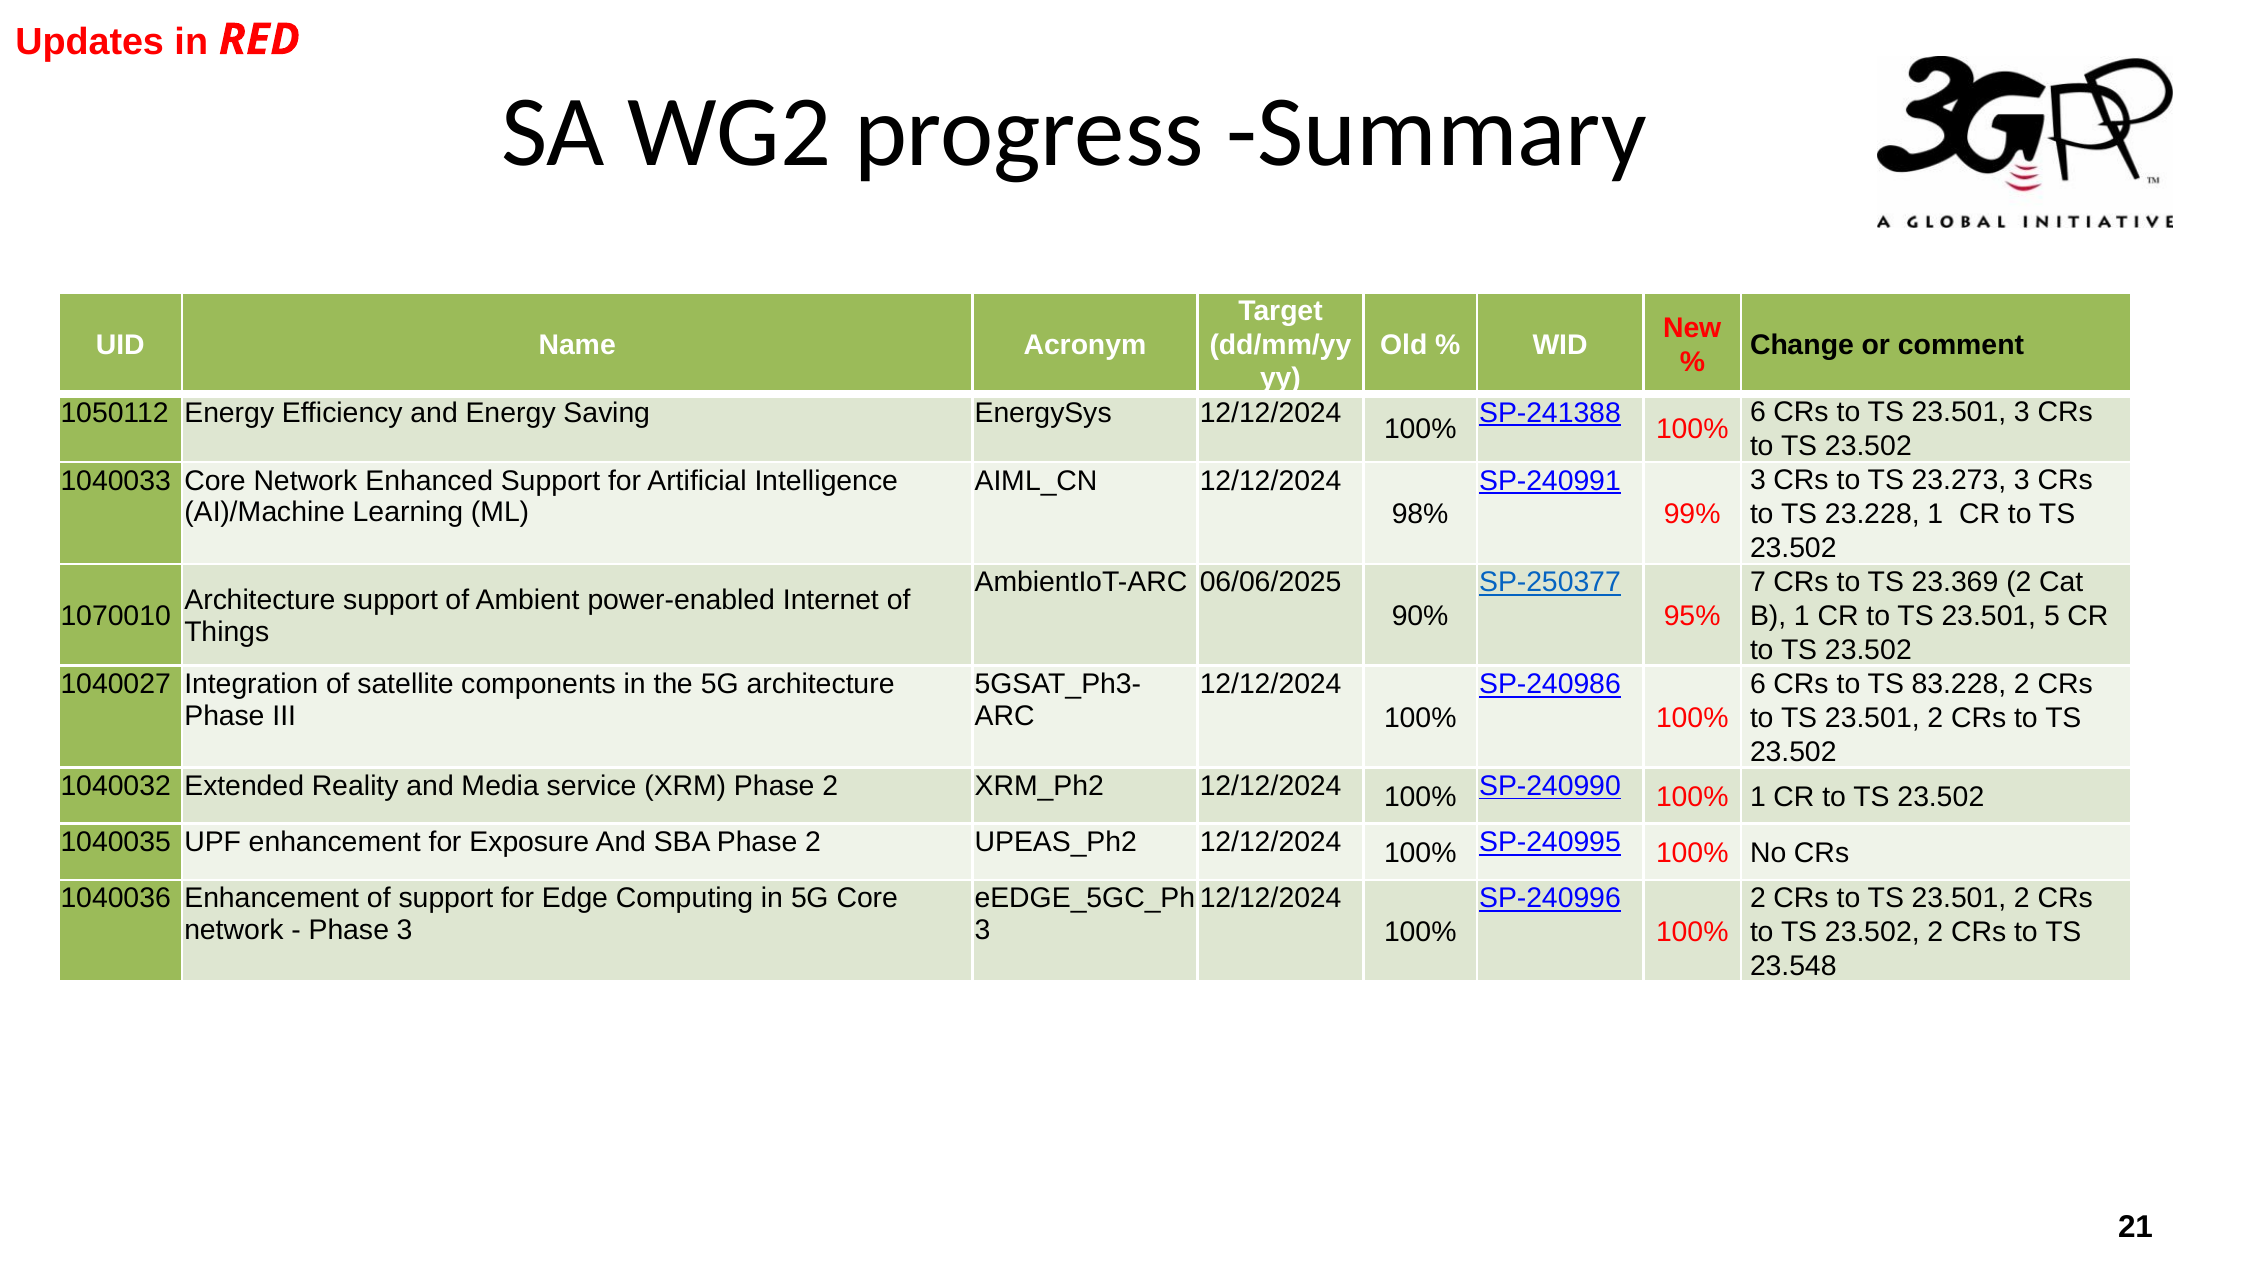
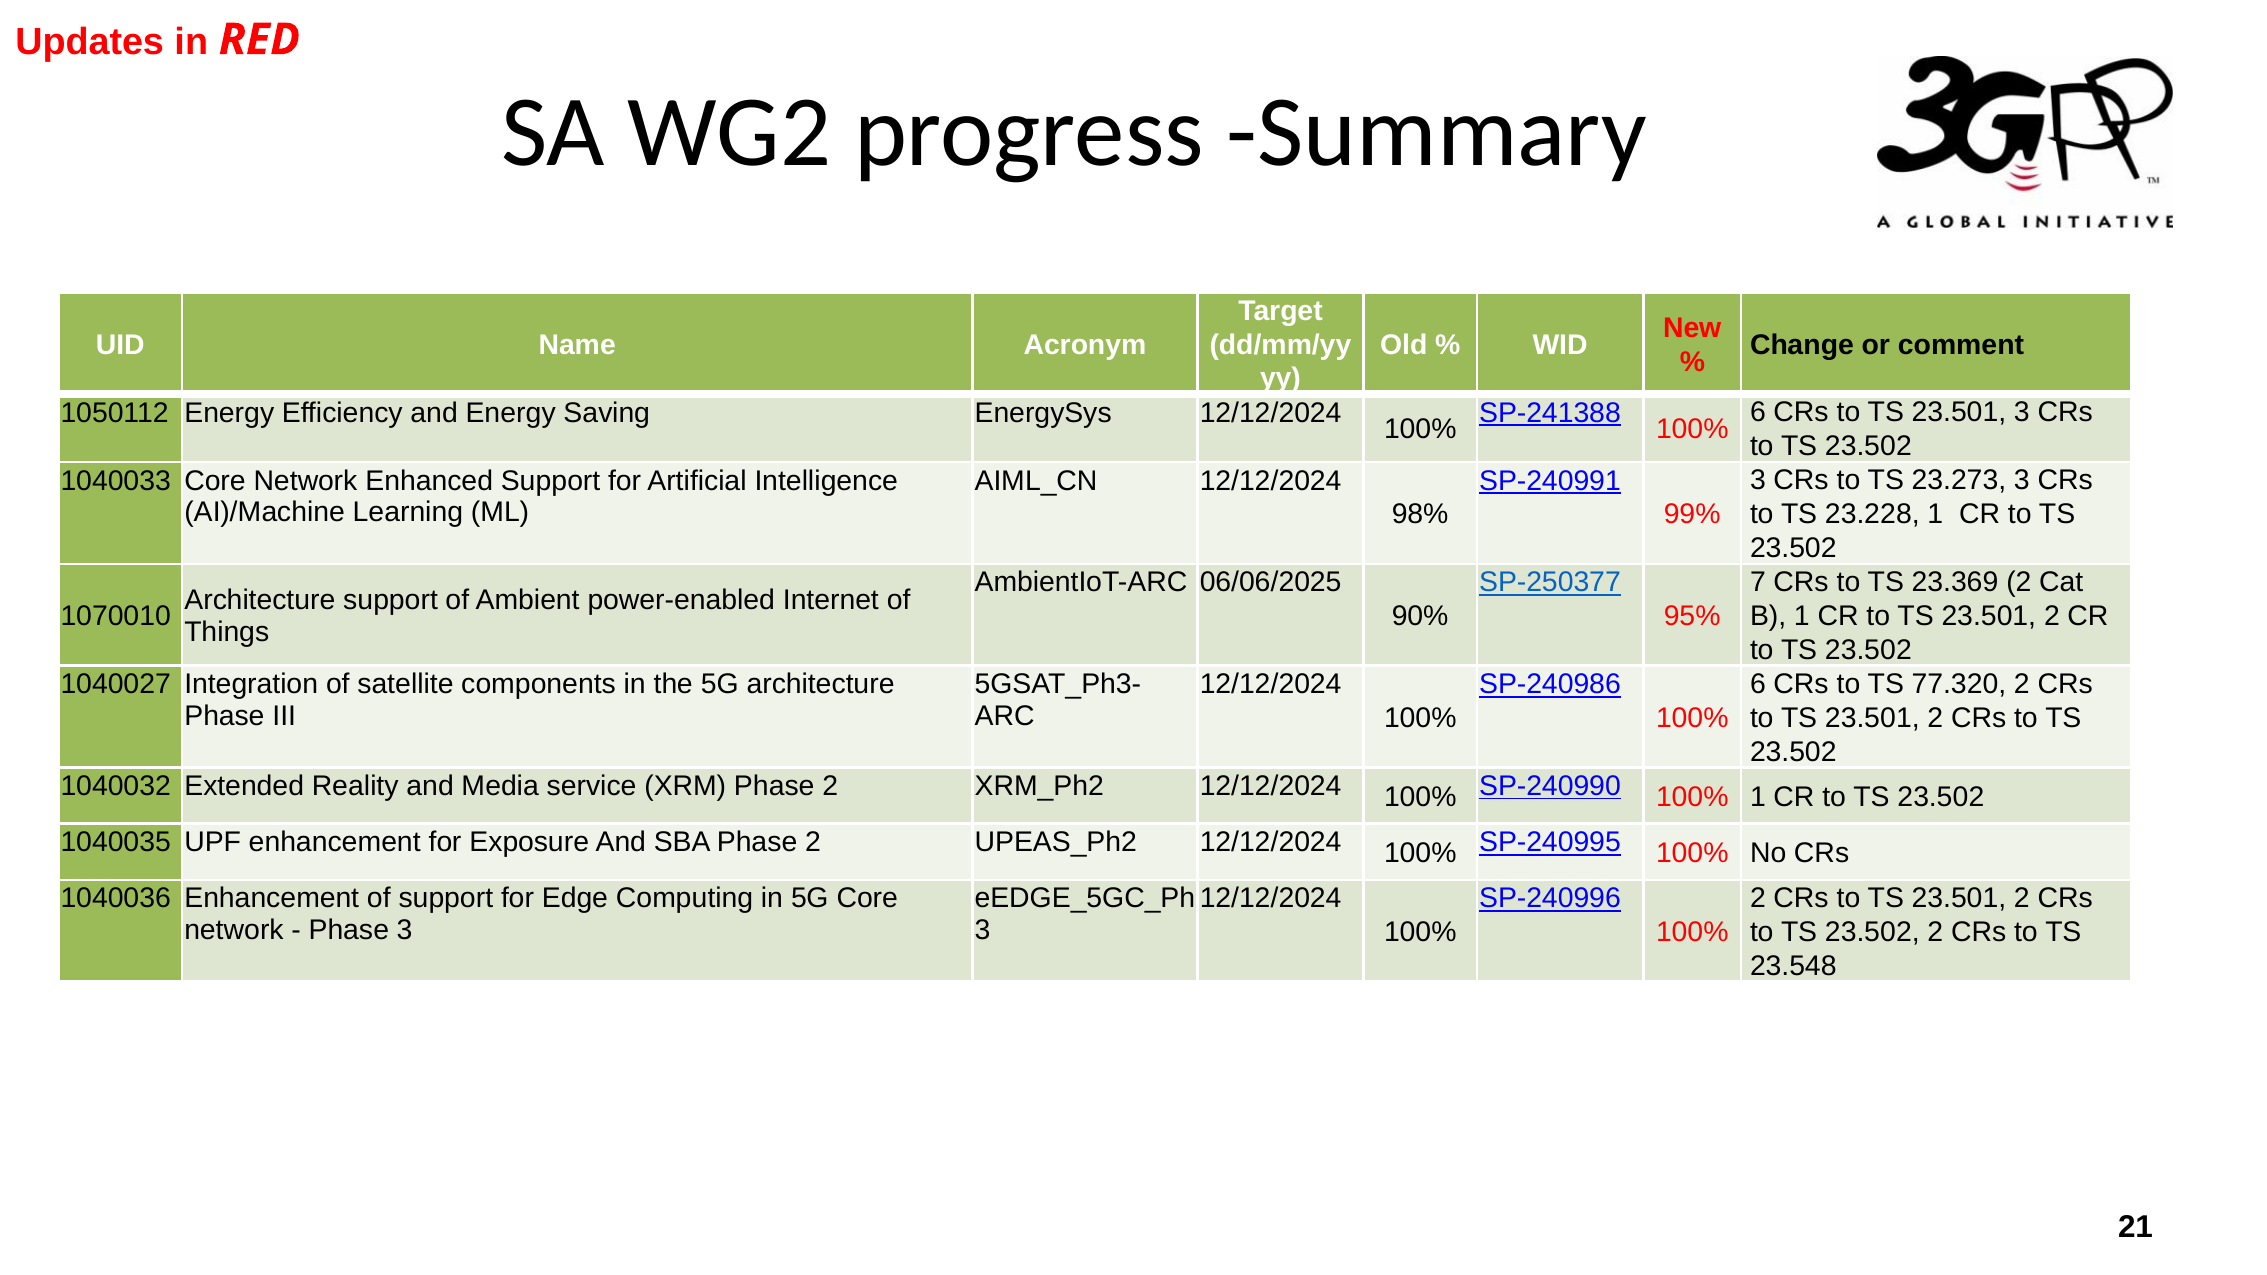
5 at (2052, 616): 5 -> 2
83.228: 83.228 -> 77.320
